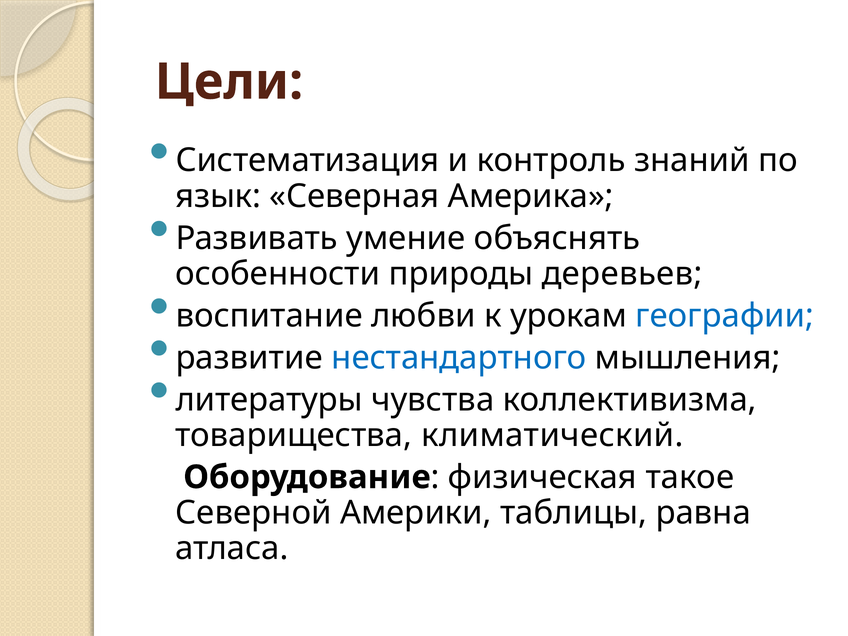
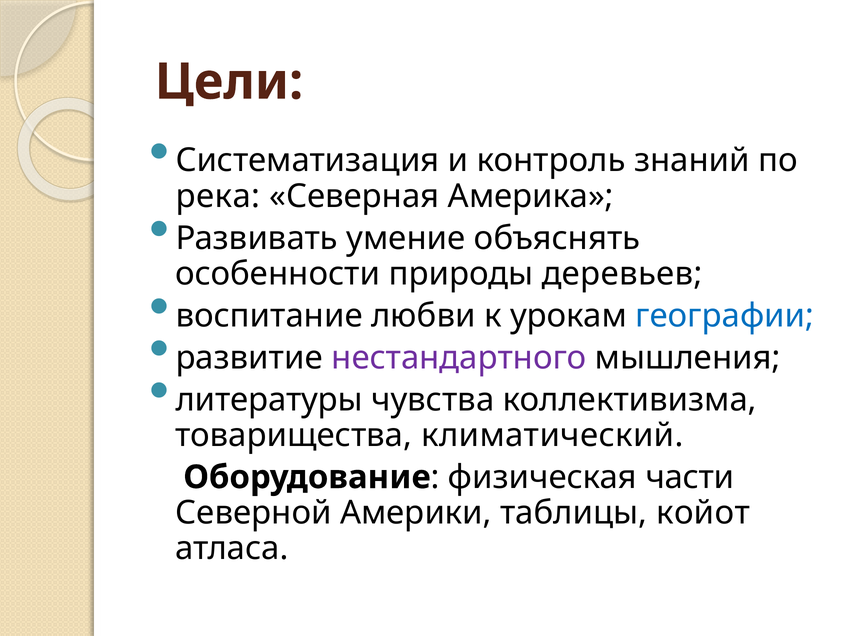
язык: язык -> река
нестандартного colour: blue -> purple
такое: такое -> части
равна: равна -> койот
